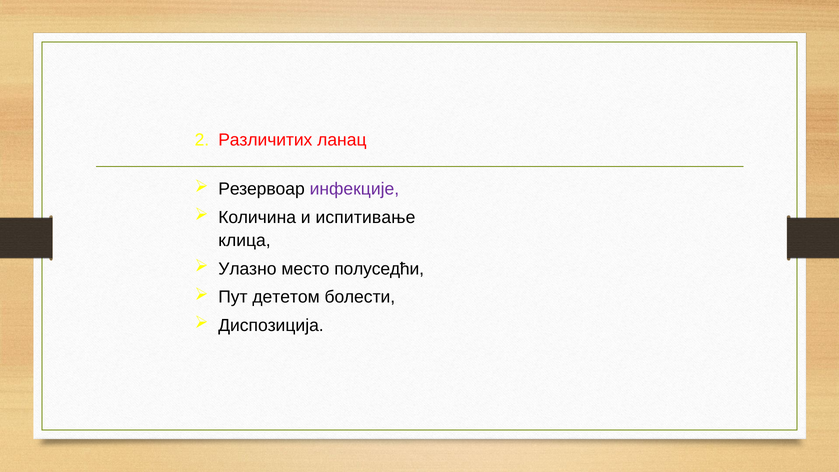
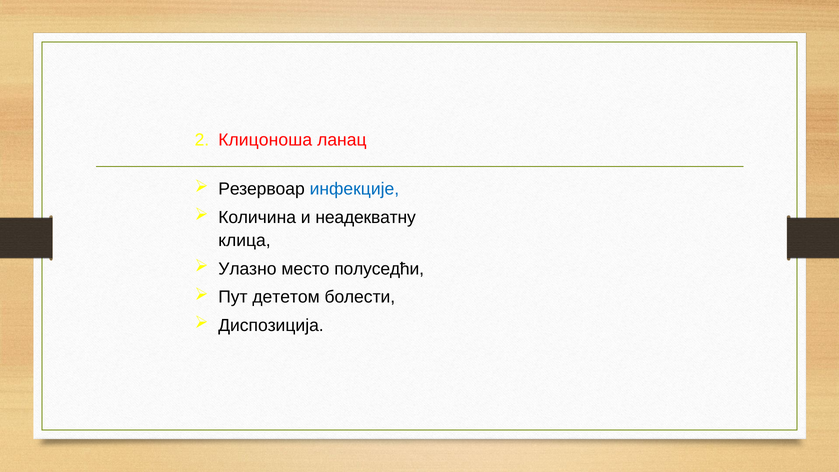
Различитих: Различитих -> Клицоноша
инфекције colour: purple -> blue
испитивање: испитивање -> неадекватну
